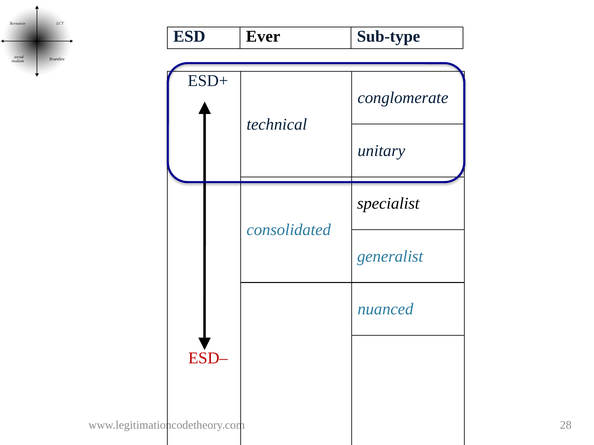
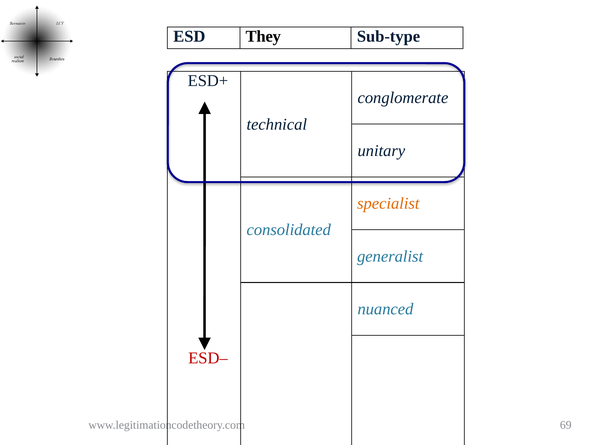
Ever: Ever -> They
specialist colour: black -> orange
28: 28 -> 69
